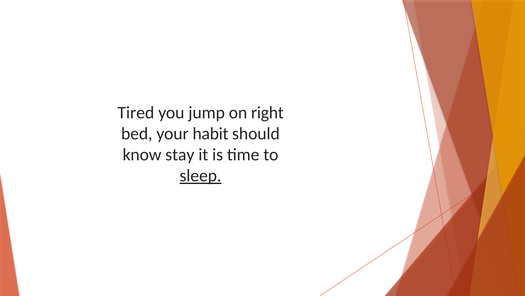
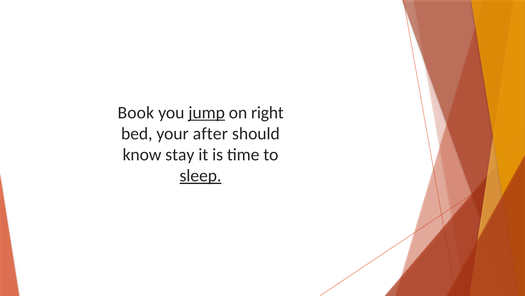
Tired: Tired -> Book
jump underline: none -> present
habit: habit -> after
